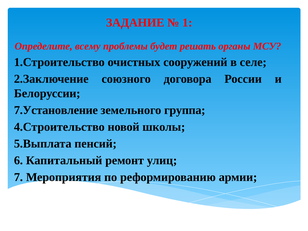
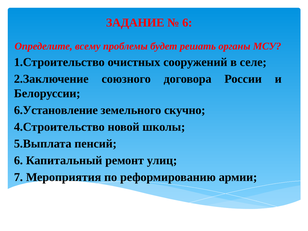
1 at (187, 23): 1 -> 6
7.Установление: 7.Установление -> 6.Установление
группа: группа -> скучно
